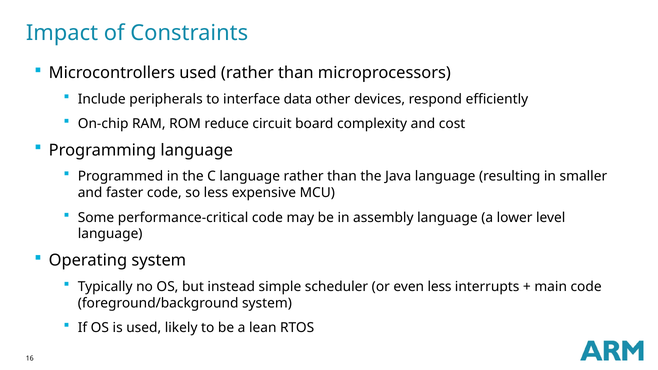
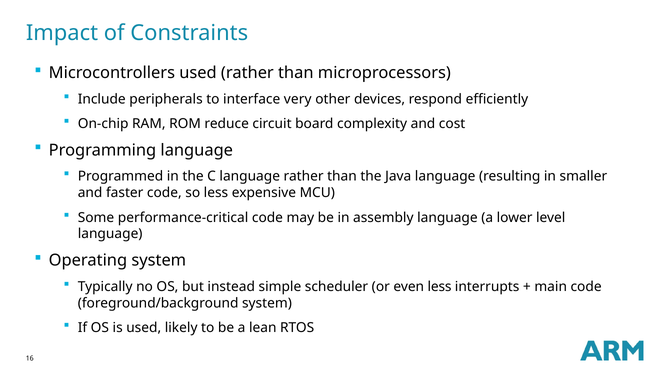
data: data -> very
